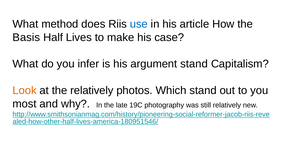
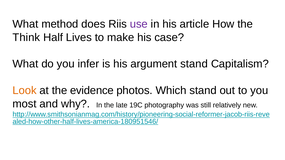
use colour: blue -> purple
Basis: Basis -> Think
the relatively: relatively -> evidence
